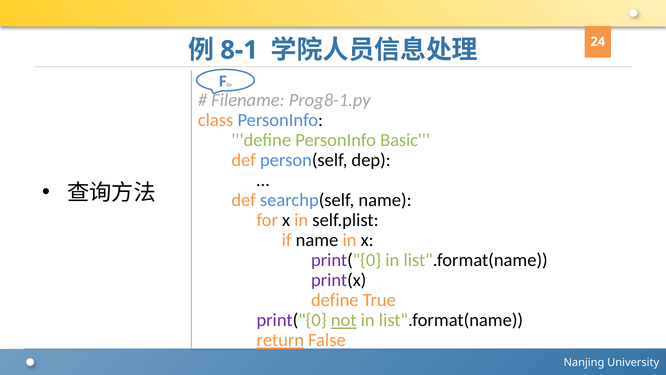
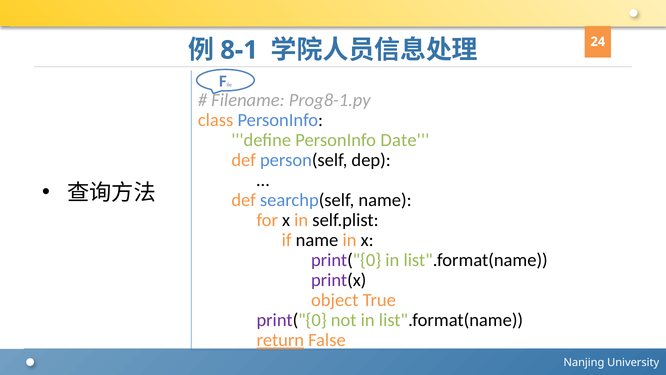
Basic: Basic -> Date
define at (335, 300): define -> object
not underline: present -> none
